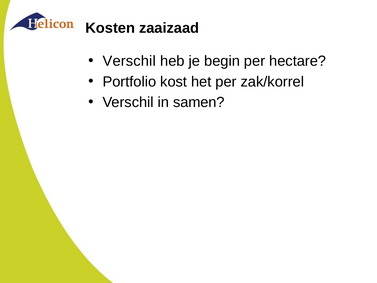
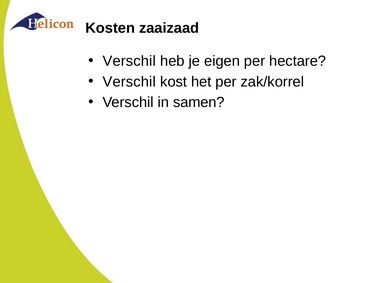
begin: begin -> eigen
Portfolio at (129, 82): Portfolio -> Verschil
